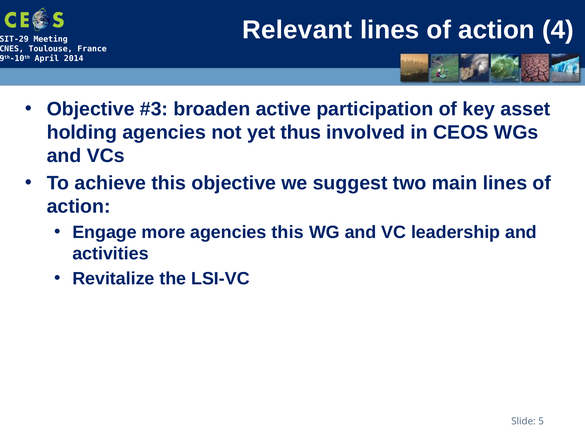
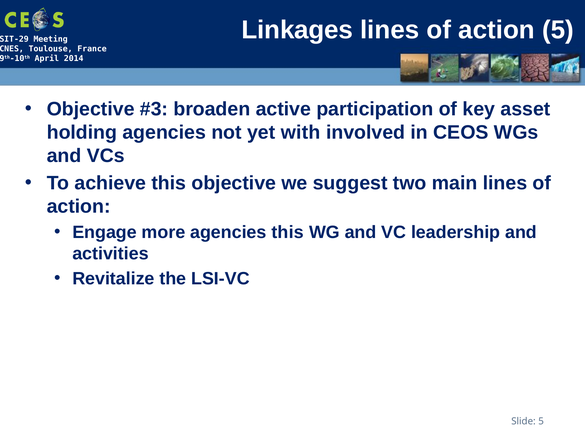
Relevant: Relevant -> Linkages
action 4: 4 -> 5
thus: thus -> with
